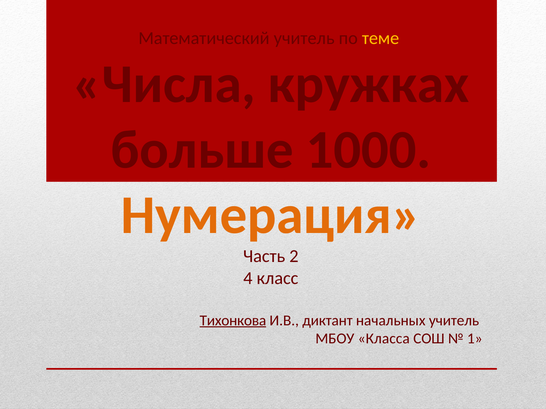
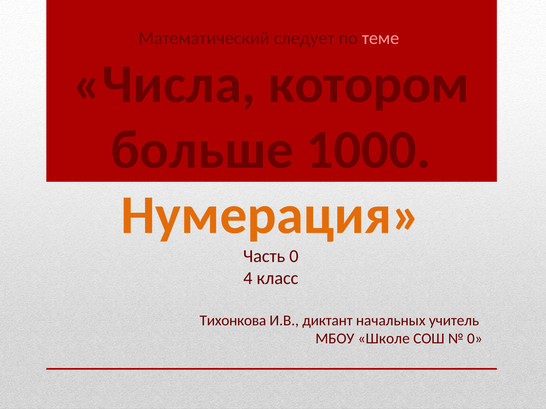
Математический учитель: учитель -> следует
теме colour: yellow -> pink
кружках: кружках -> котором
Часть 2: 2 -> 0
Тихонкова underline: present -> none
Класса: Класса -> Школе
1 at (475, 339): 1 -> 0
